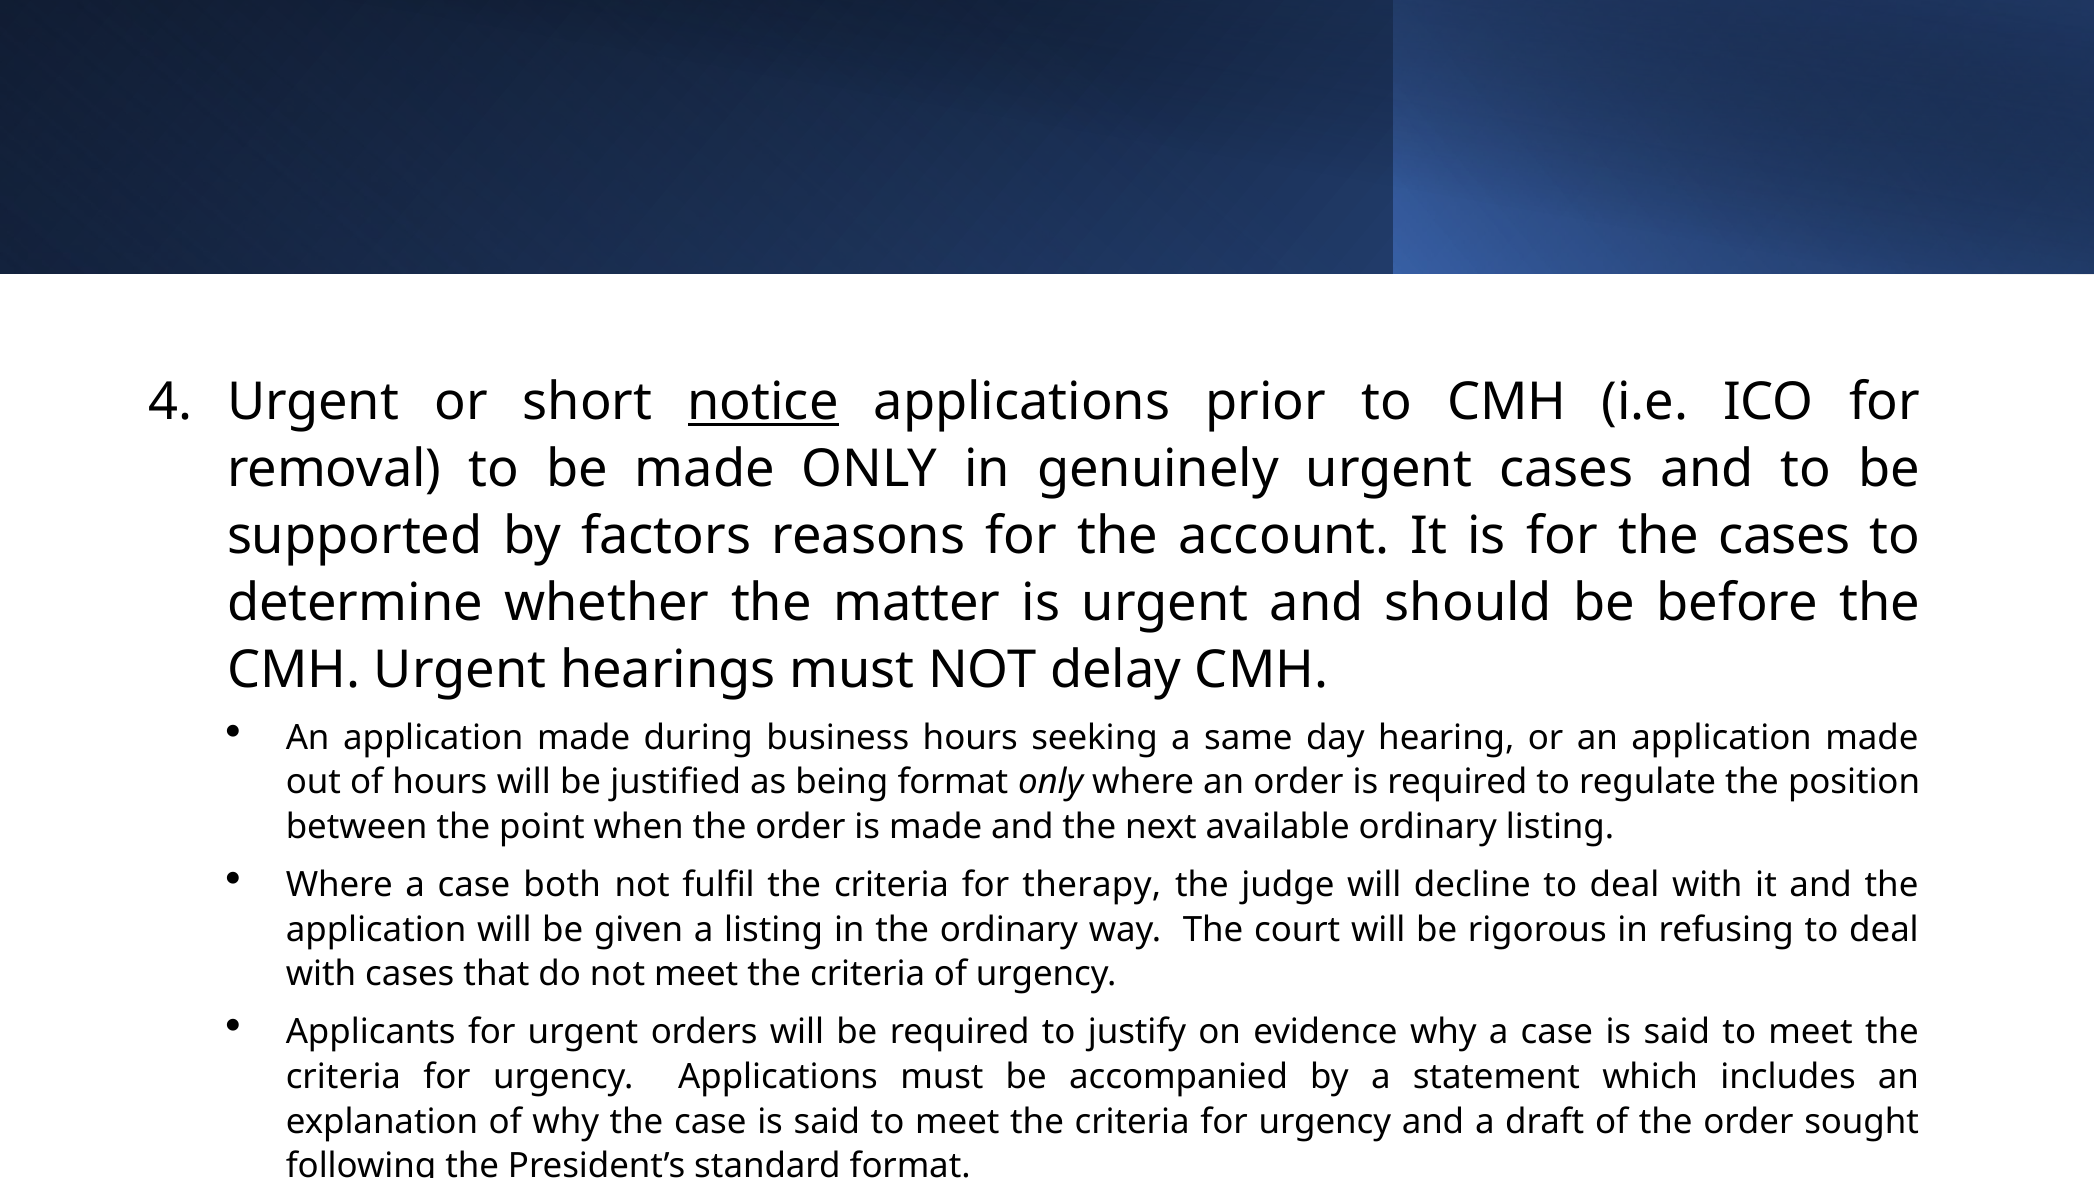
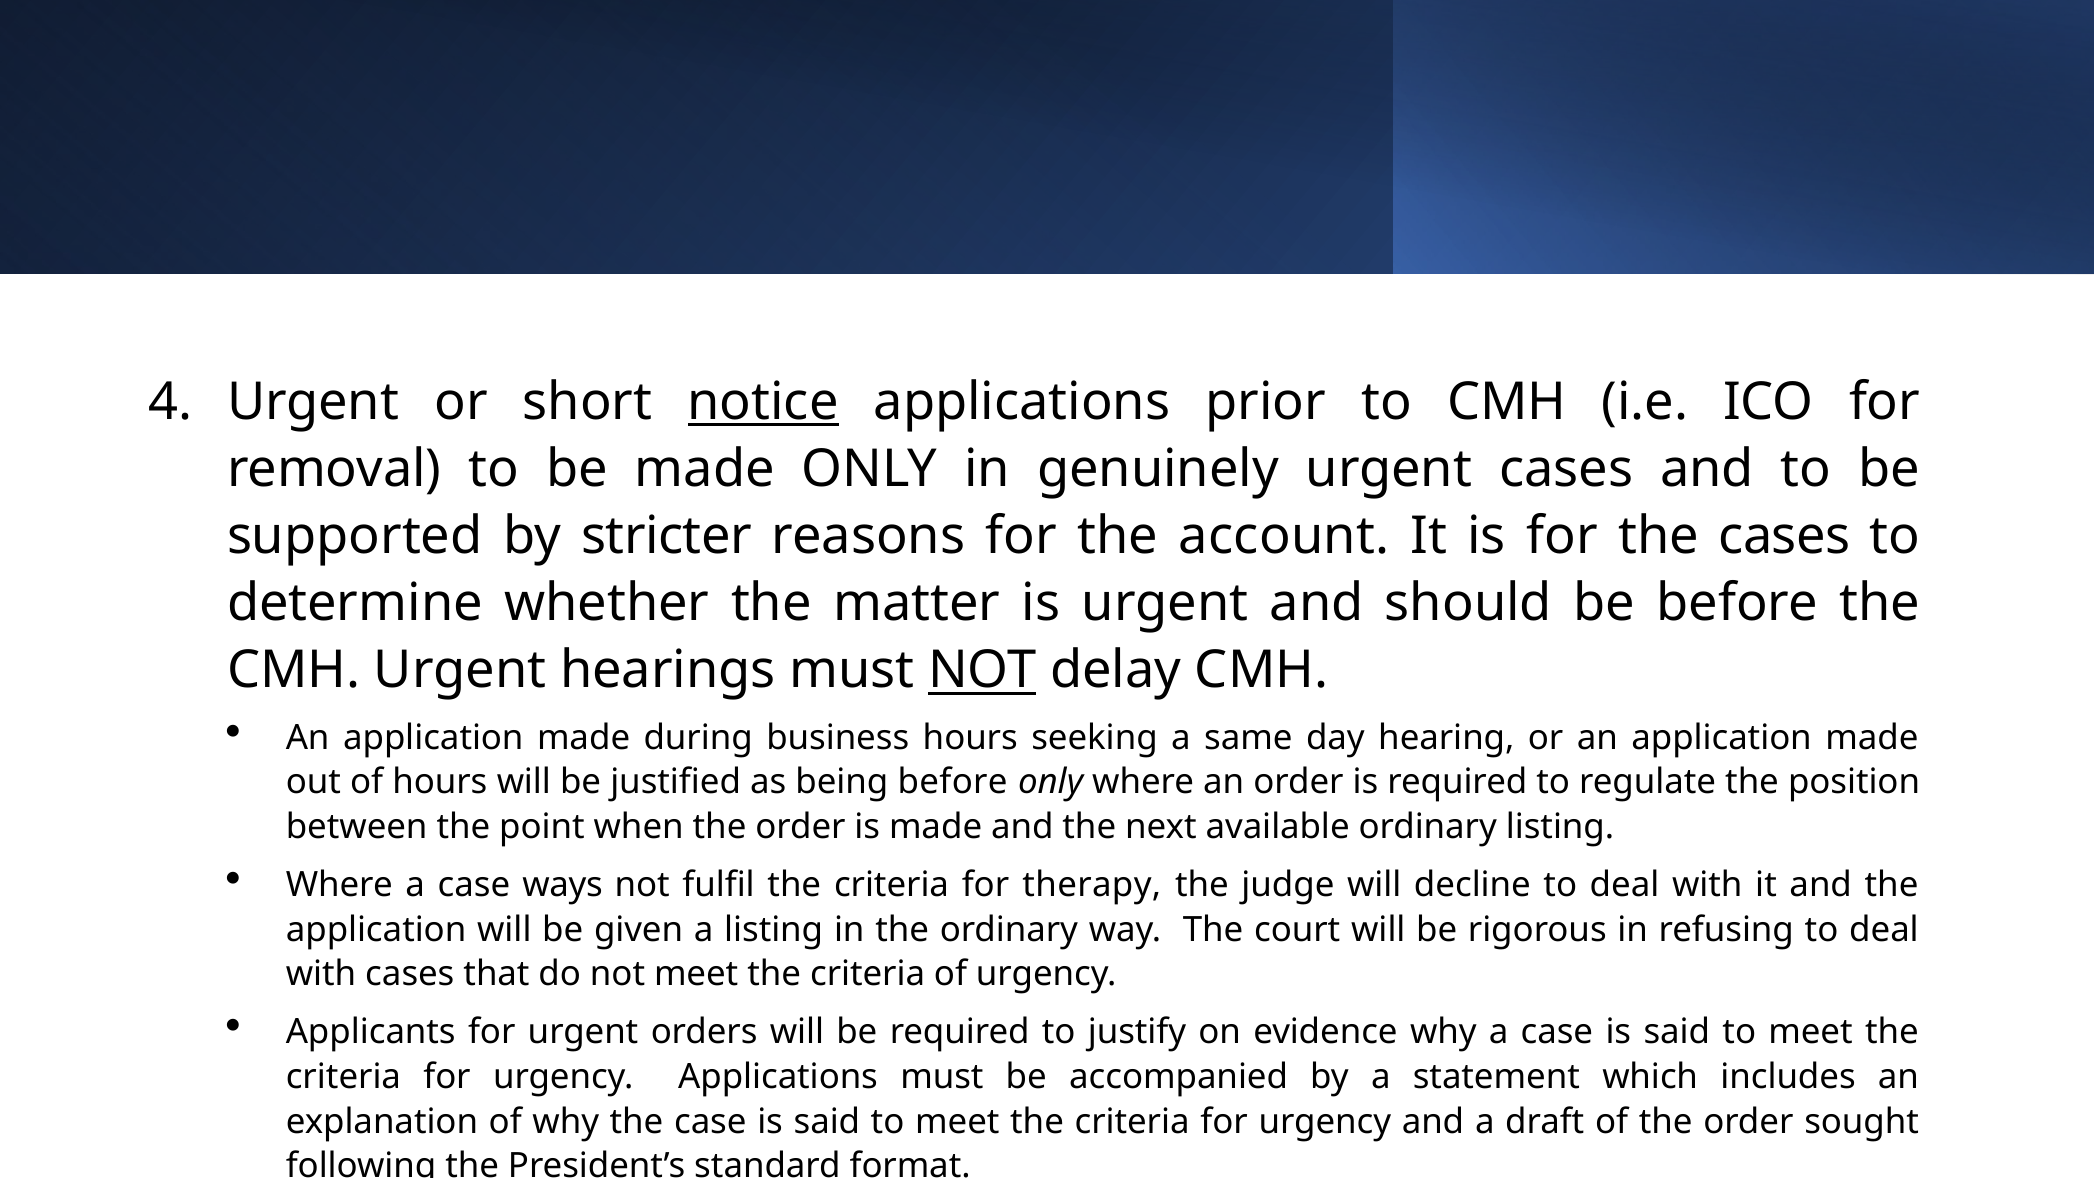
factors: factors -> stricter
NOT at (983, 671) underline: none -> present
being format: format -> before
both: both -> ways
